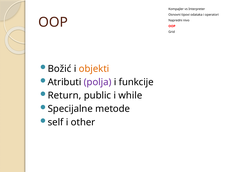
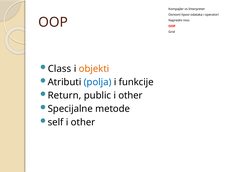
Božić: Božić -> Class
polja colour: purple -> blue
public i while: while -> other
